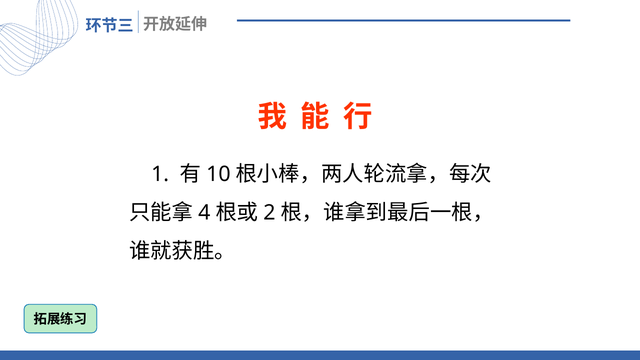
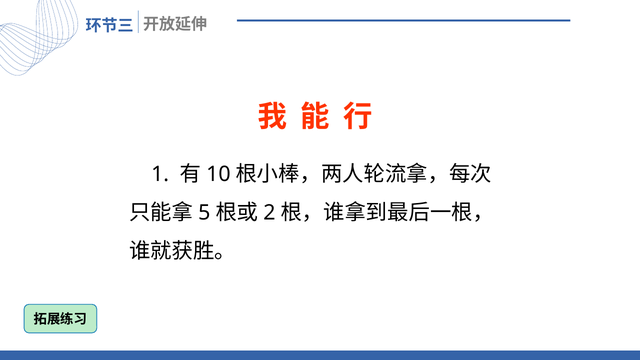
4: 4 -> 5
